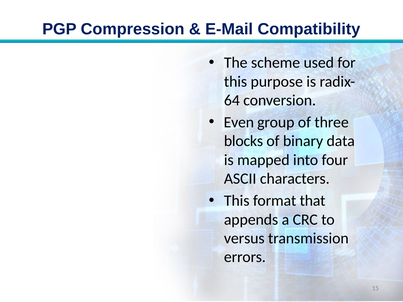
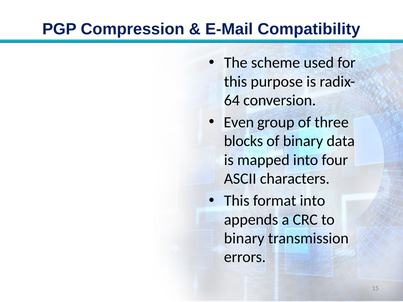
format that: that -> into
versus at (244, 238): versus -> binary
